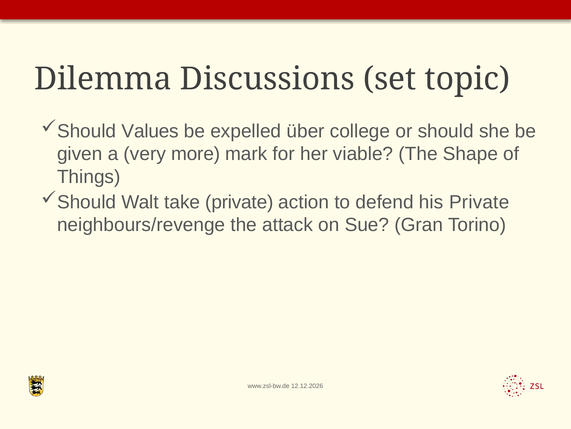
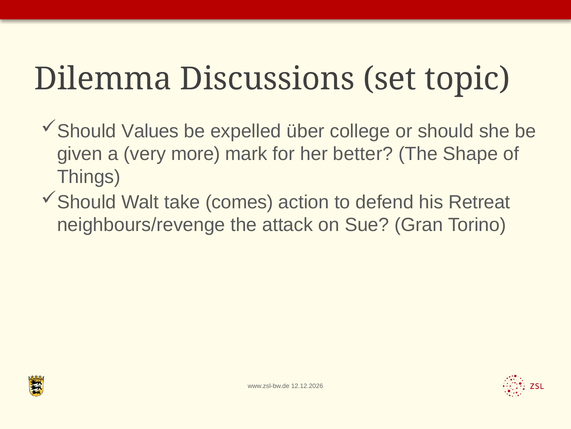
viable: viable -> better
take private: private -> comes
his Private: Private -> Retreat
